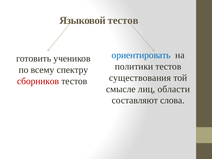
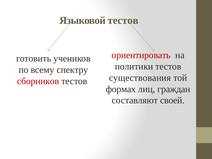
ориентировать colour: blue -> red
смысле: смысле -> формах
области: области -> граждан
слова: слова -> своей
